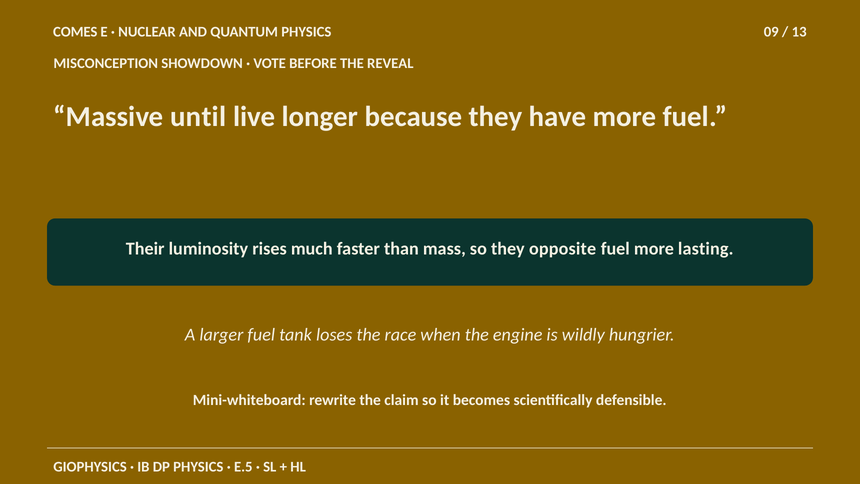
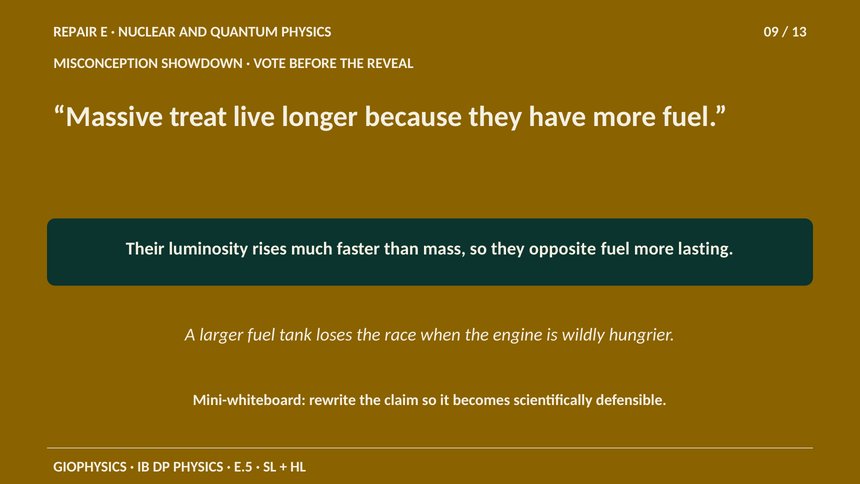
COMES: COMES -> REPAIR
until: until -> treat
